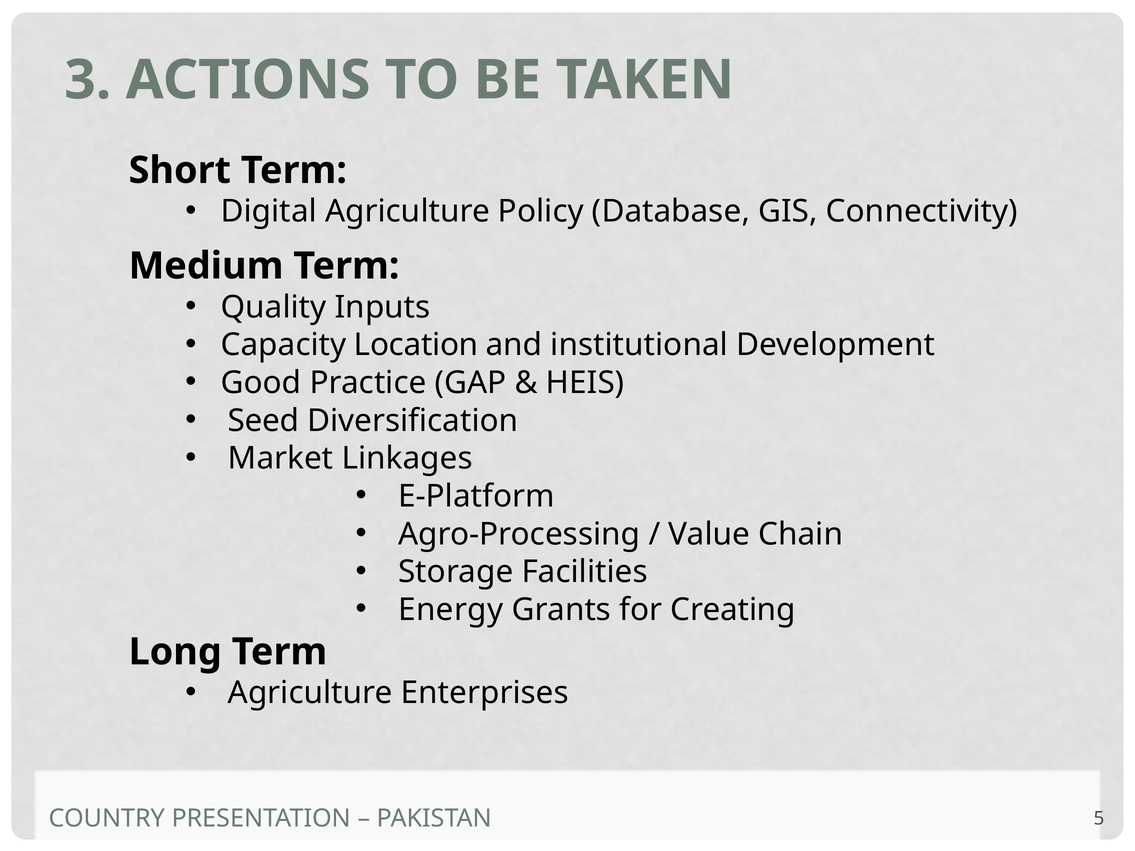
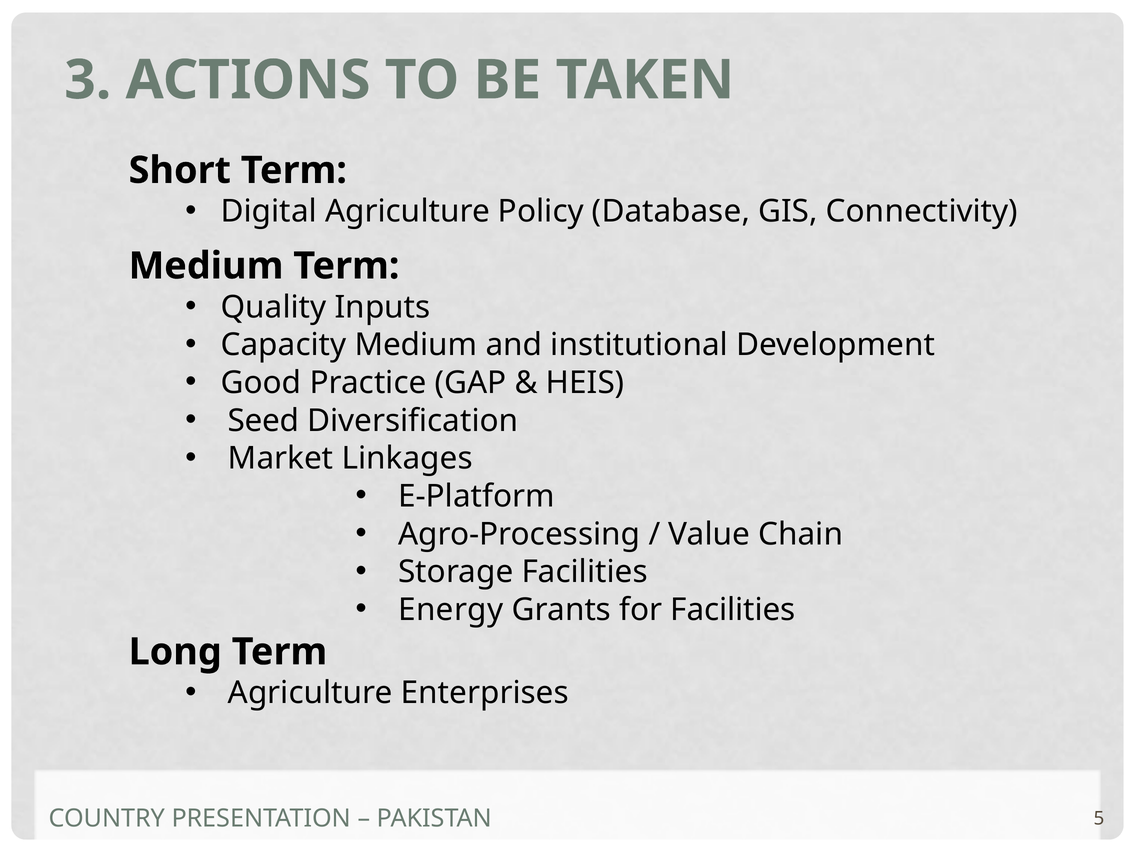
Capacity Location: Location -> Medium
for Creating: Creating -> Facilities
